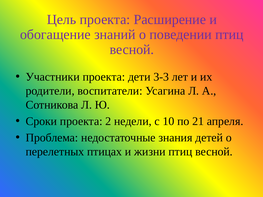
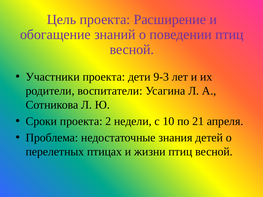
3-3: 3-3 -> 9-3
